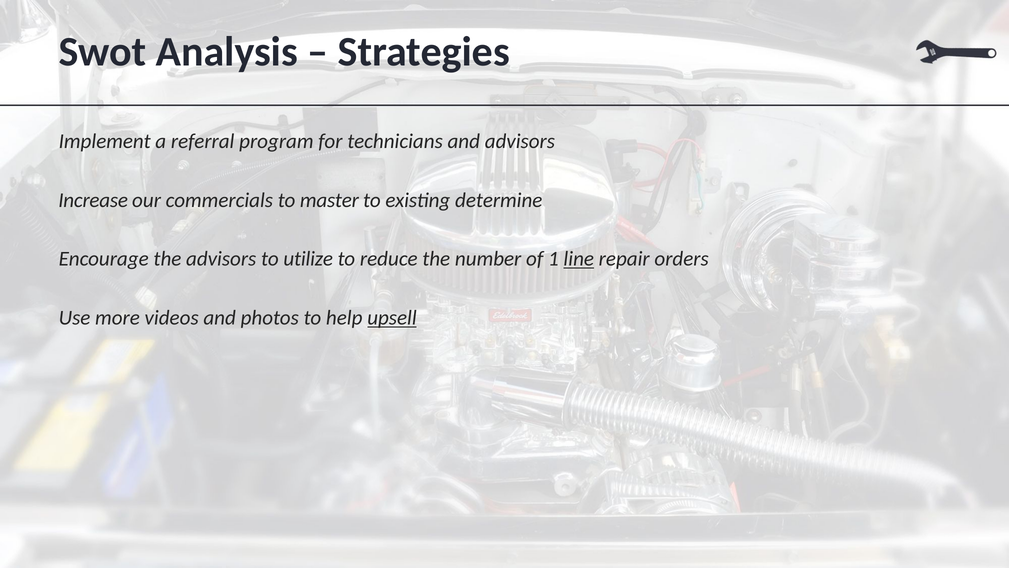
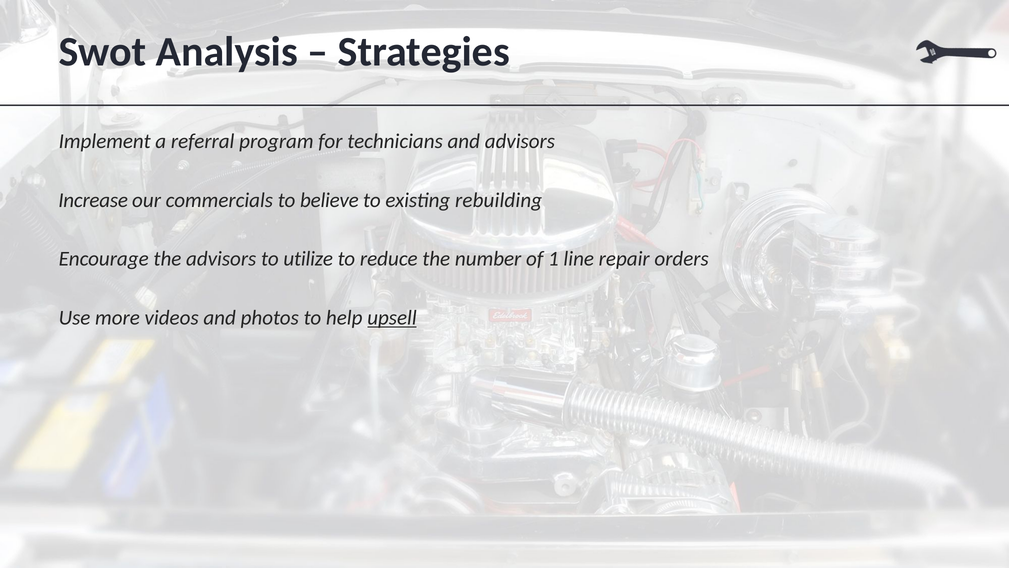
master: master -> believe
determine: determine -> rebuilding
line underline: present -> none
